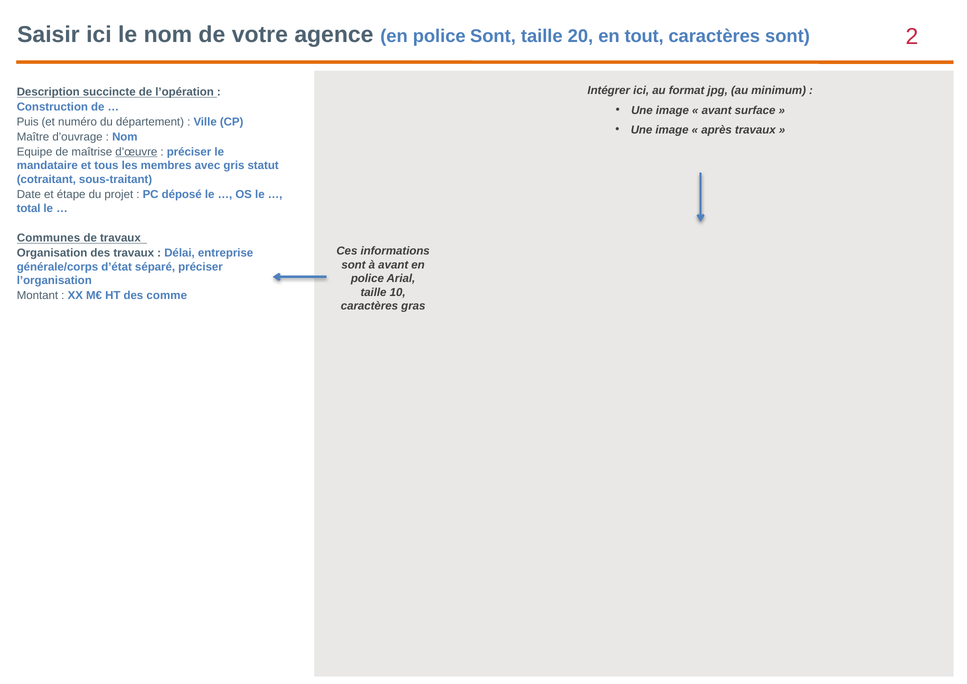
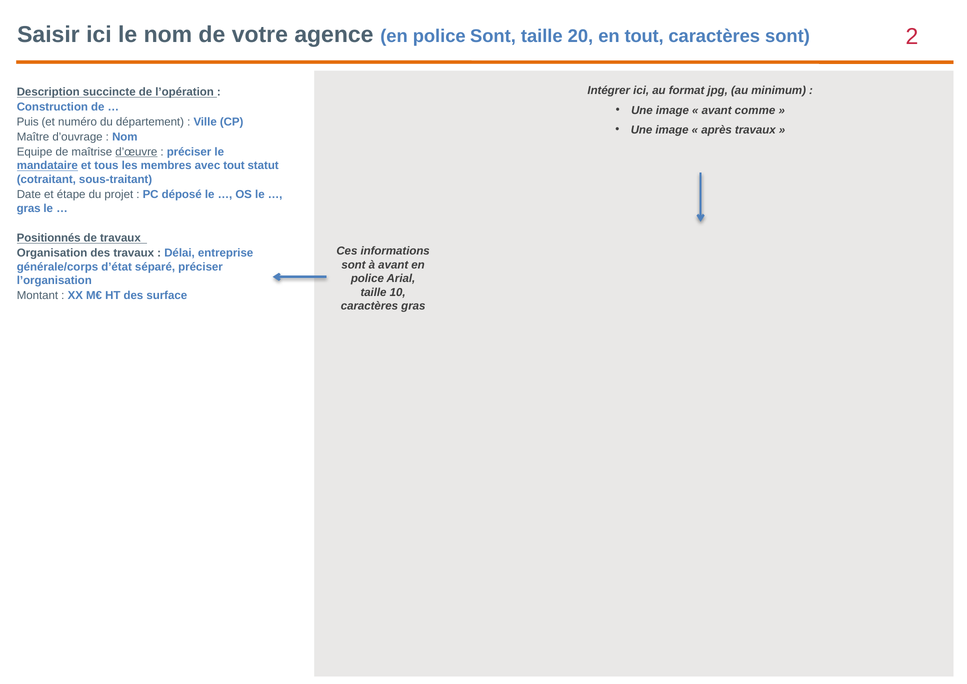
surface: surface -> comme
mandataire underline: none -> present
avec gris: gris -> tout
total at (29, 208): total -> gras
Communes: Communes -> Positionnés
comme: comme -> surface
